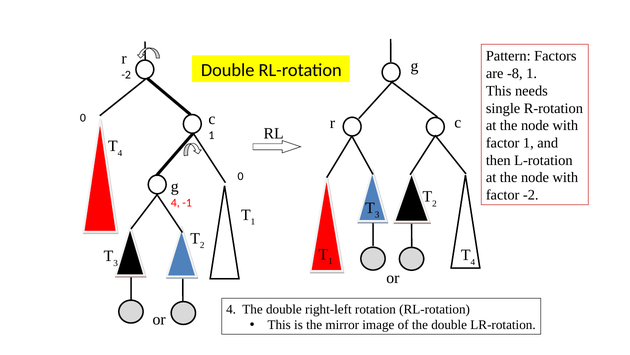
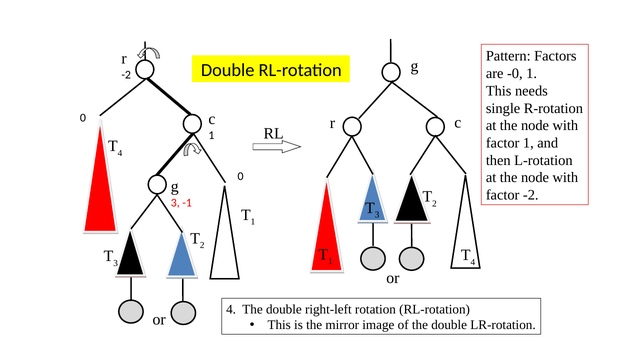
-8: -8 -> -0
4 at (175, 203): 4 -> 3
